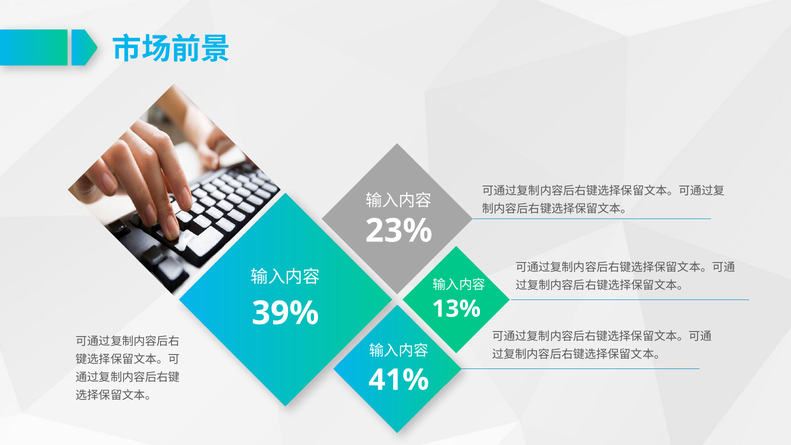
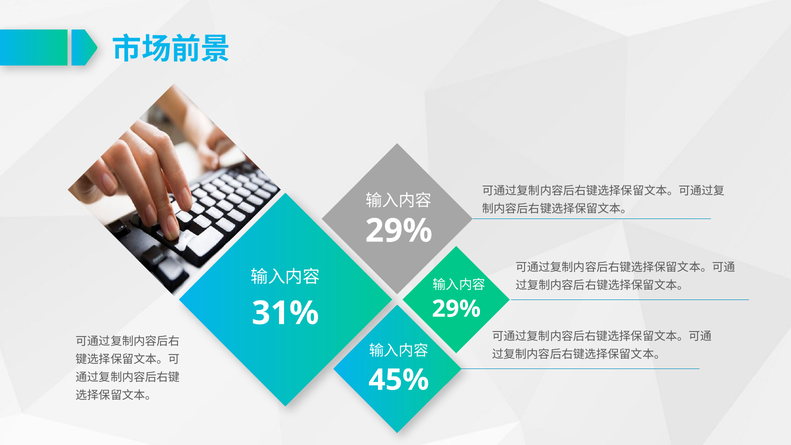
23% at (399, 231): 23% -> 29%
13% at (456, 309): 13% -> 29%
39%: 39% -> 31%
41%: 41% -> 45%
